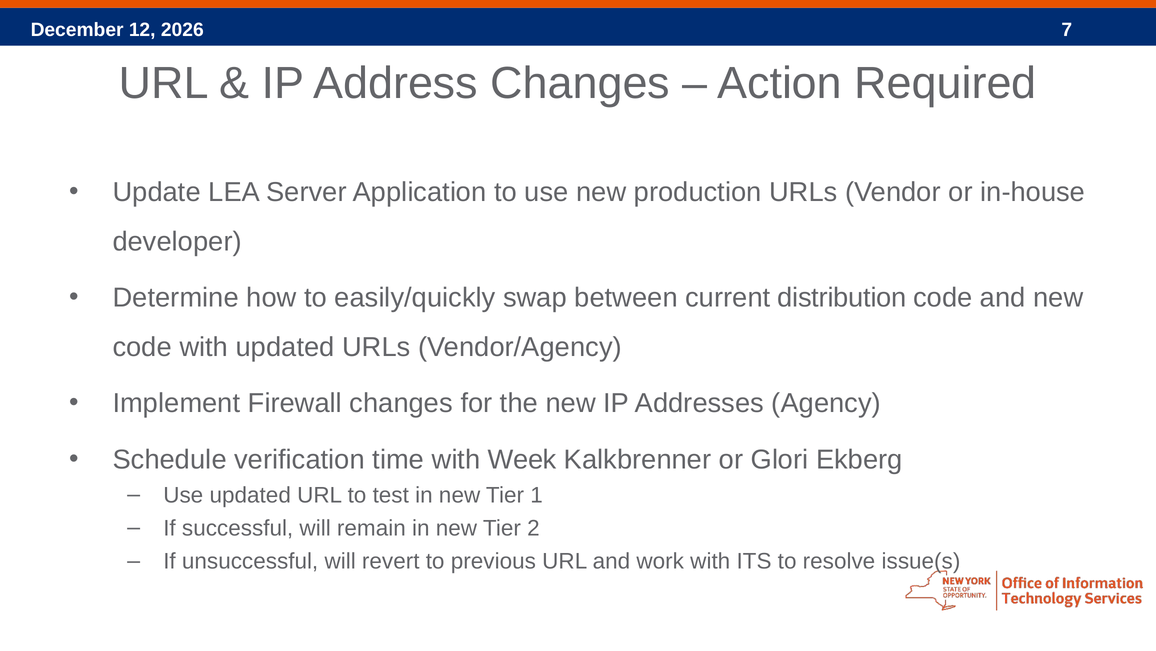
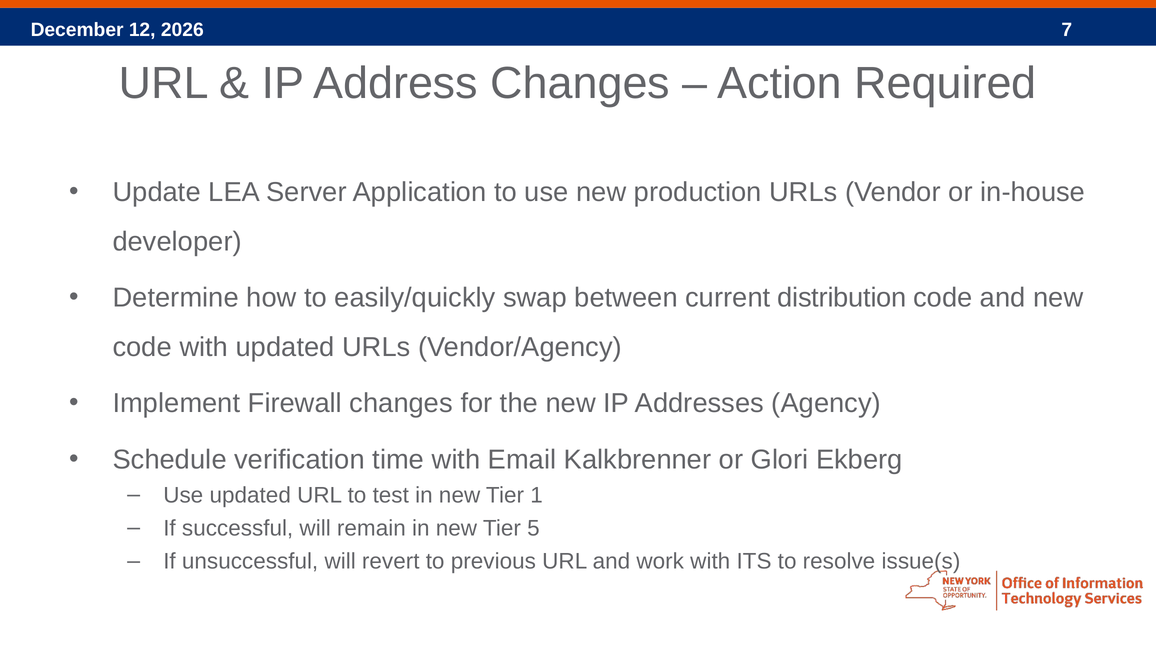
Week: Week -> Email
2: 2 -> 5
